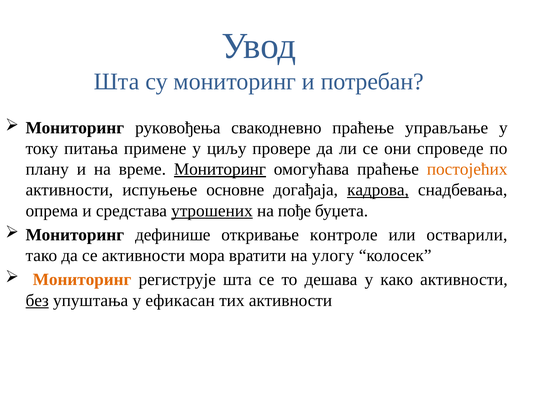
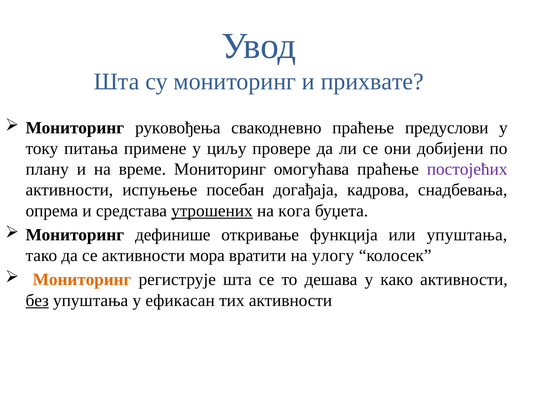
потребан: потребан -> прихвате
управљање: управљање -> предуслови
спроведе: спроведе -> добијени
Мониторинг at (220, 169) underline: present -> none
постојећих colour: orange -> purple
основне: основне -> посебан
кадрова underline: present -> none
пође: пође -> кога
контроле: контроле -> функција
или остварили: остварили -> упуштања
